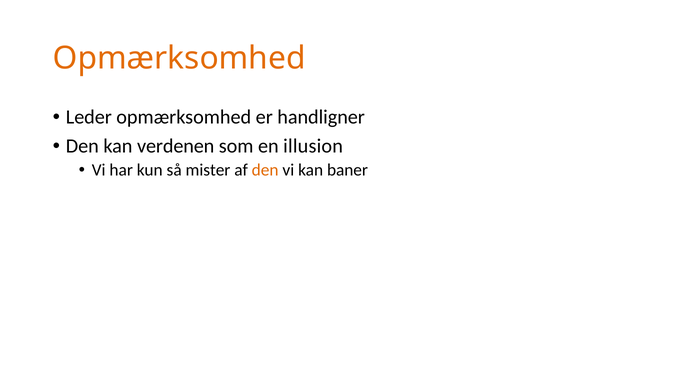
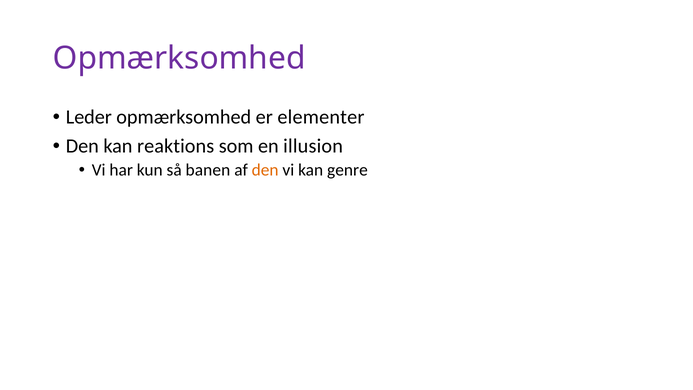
Opmærksomhed at (179, 58) colour: orange -> purple
handligner: handligner -> elementer
verdenen: verdenen -> reaktions
mister: mister -> banen
baner: baner -> genre
